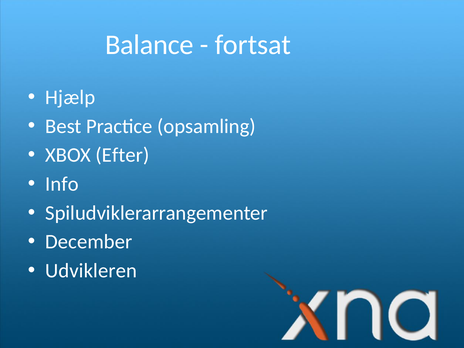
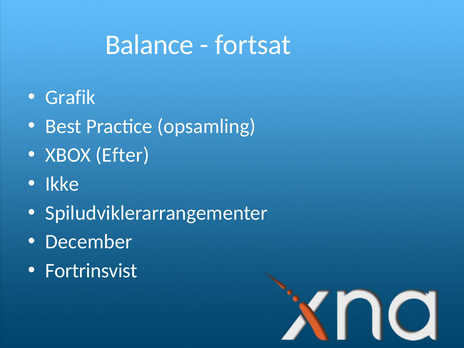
Hjælp: Hjælp -> Grafik
Info: Info -> Ikke
Udvikleren: Udvikleren -> Fortrinsvist
